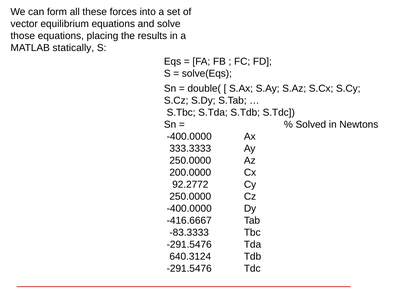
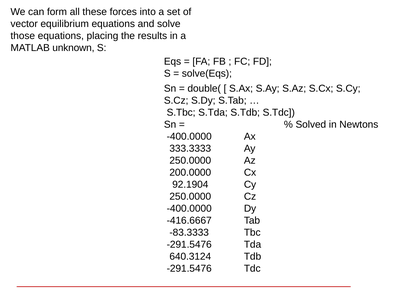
statically: statically -> unknown
92.2772: 92.2772 -> 92.1904
